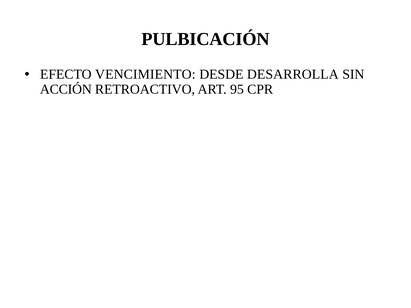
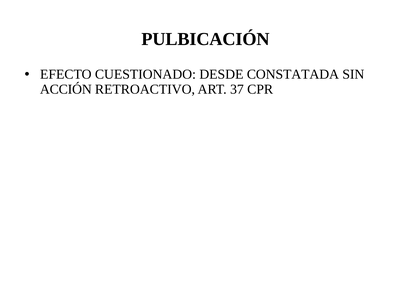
VENCIMIENTO: VENCIMIENTO -> CUESTIONADO
DESARROLLA: DESARROLLA -> CONSTATADA
95: 95 -> 37
